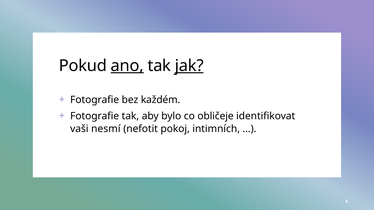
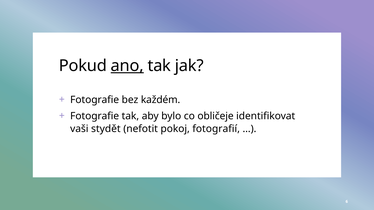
jak underline: present -> none
nesmí: nesmí -> stydět
intimních: intimních -> fotografií
